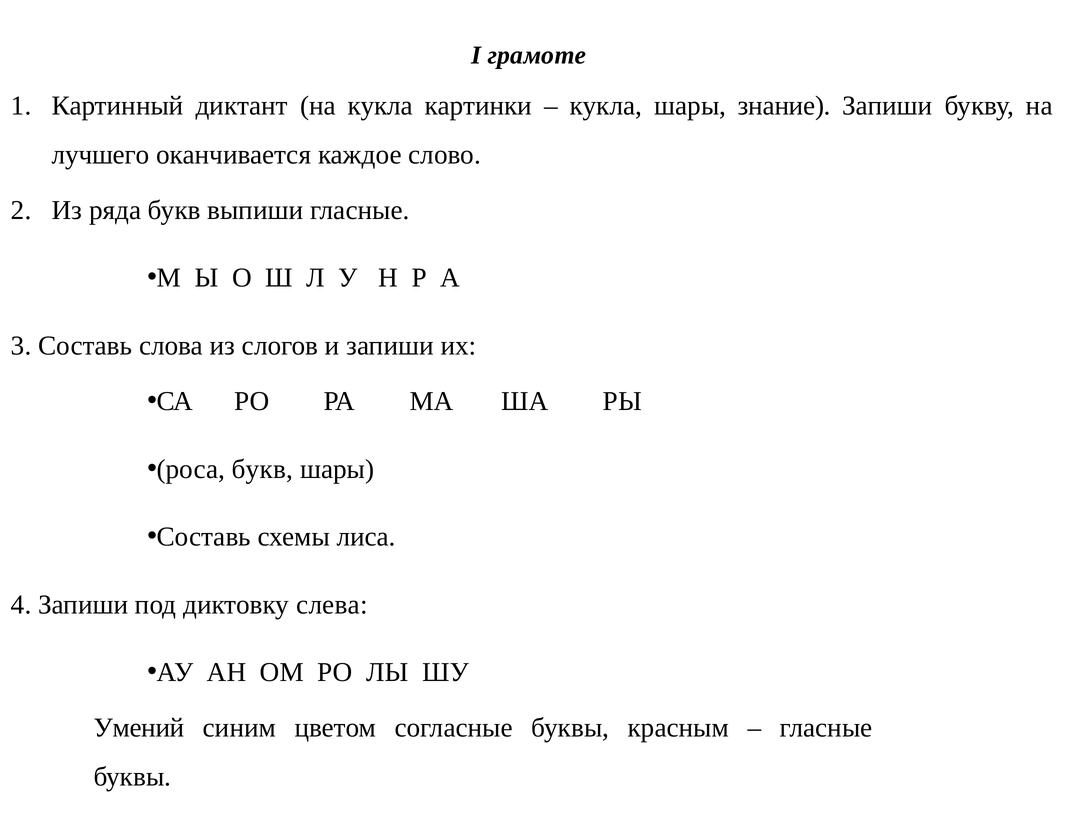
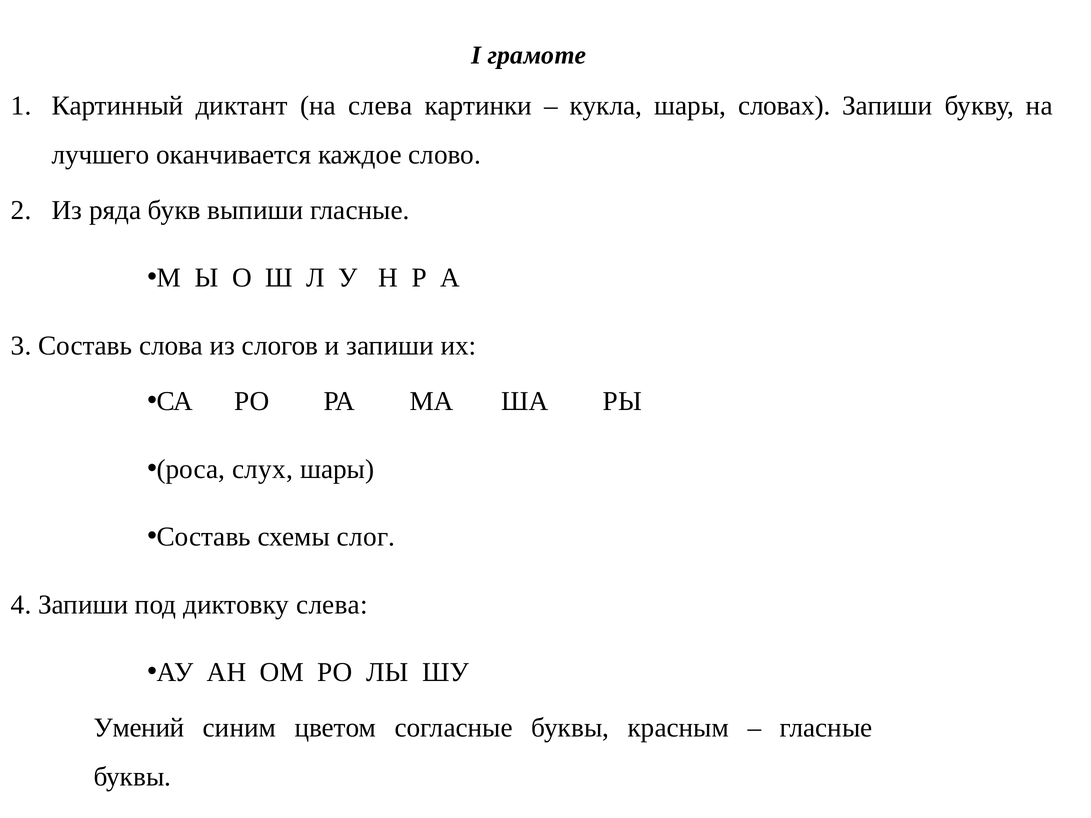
на кукла: кукла -> слева
знание: знание -> словах
букв at (263, 469): букв -> слух
лиса: лиса -> слог
